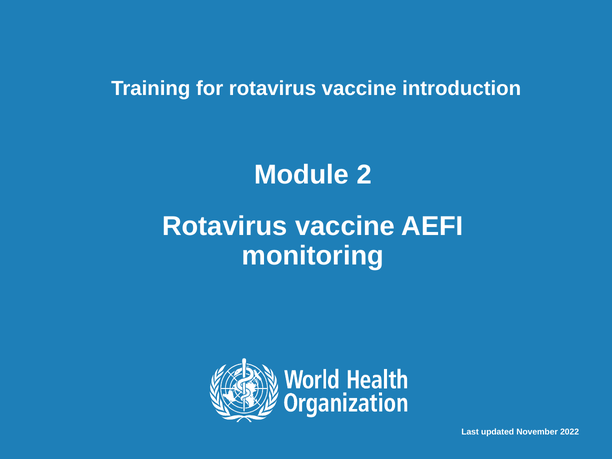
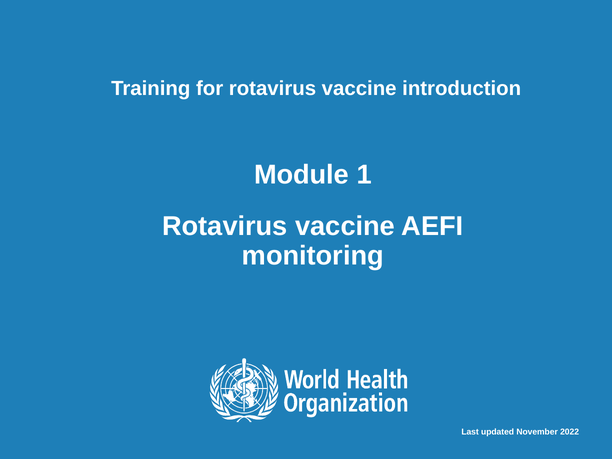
2: 2 -> 1
